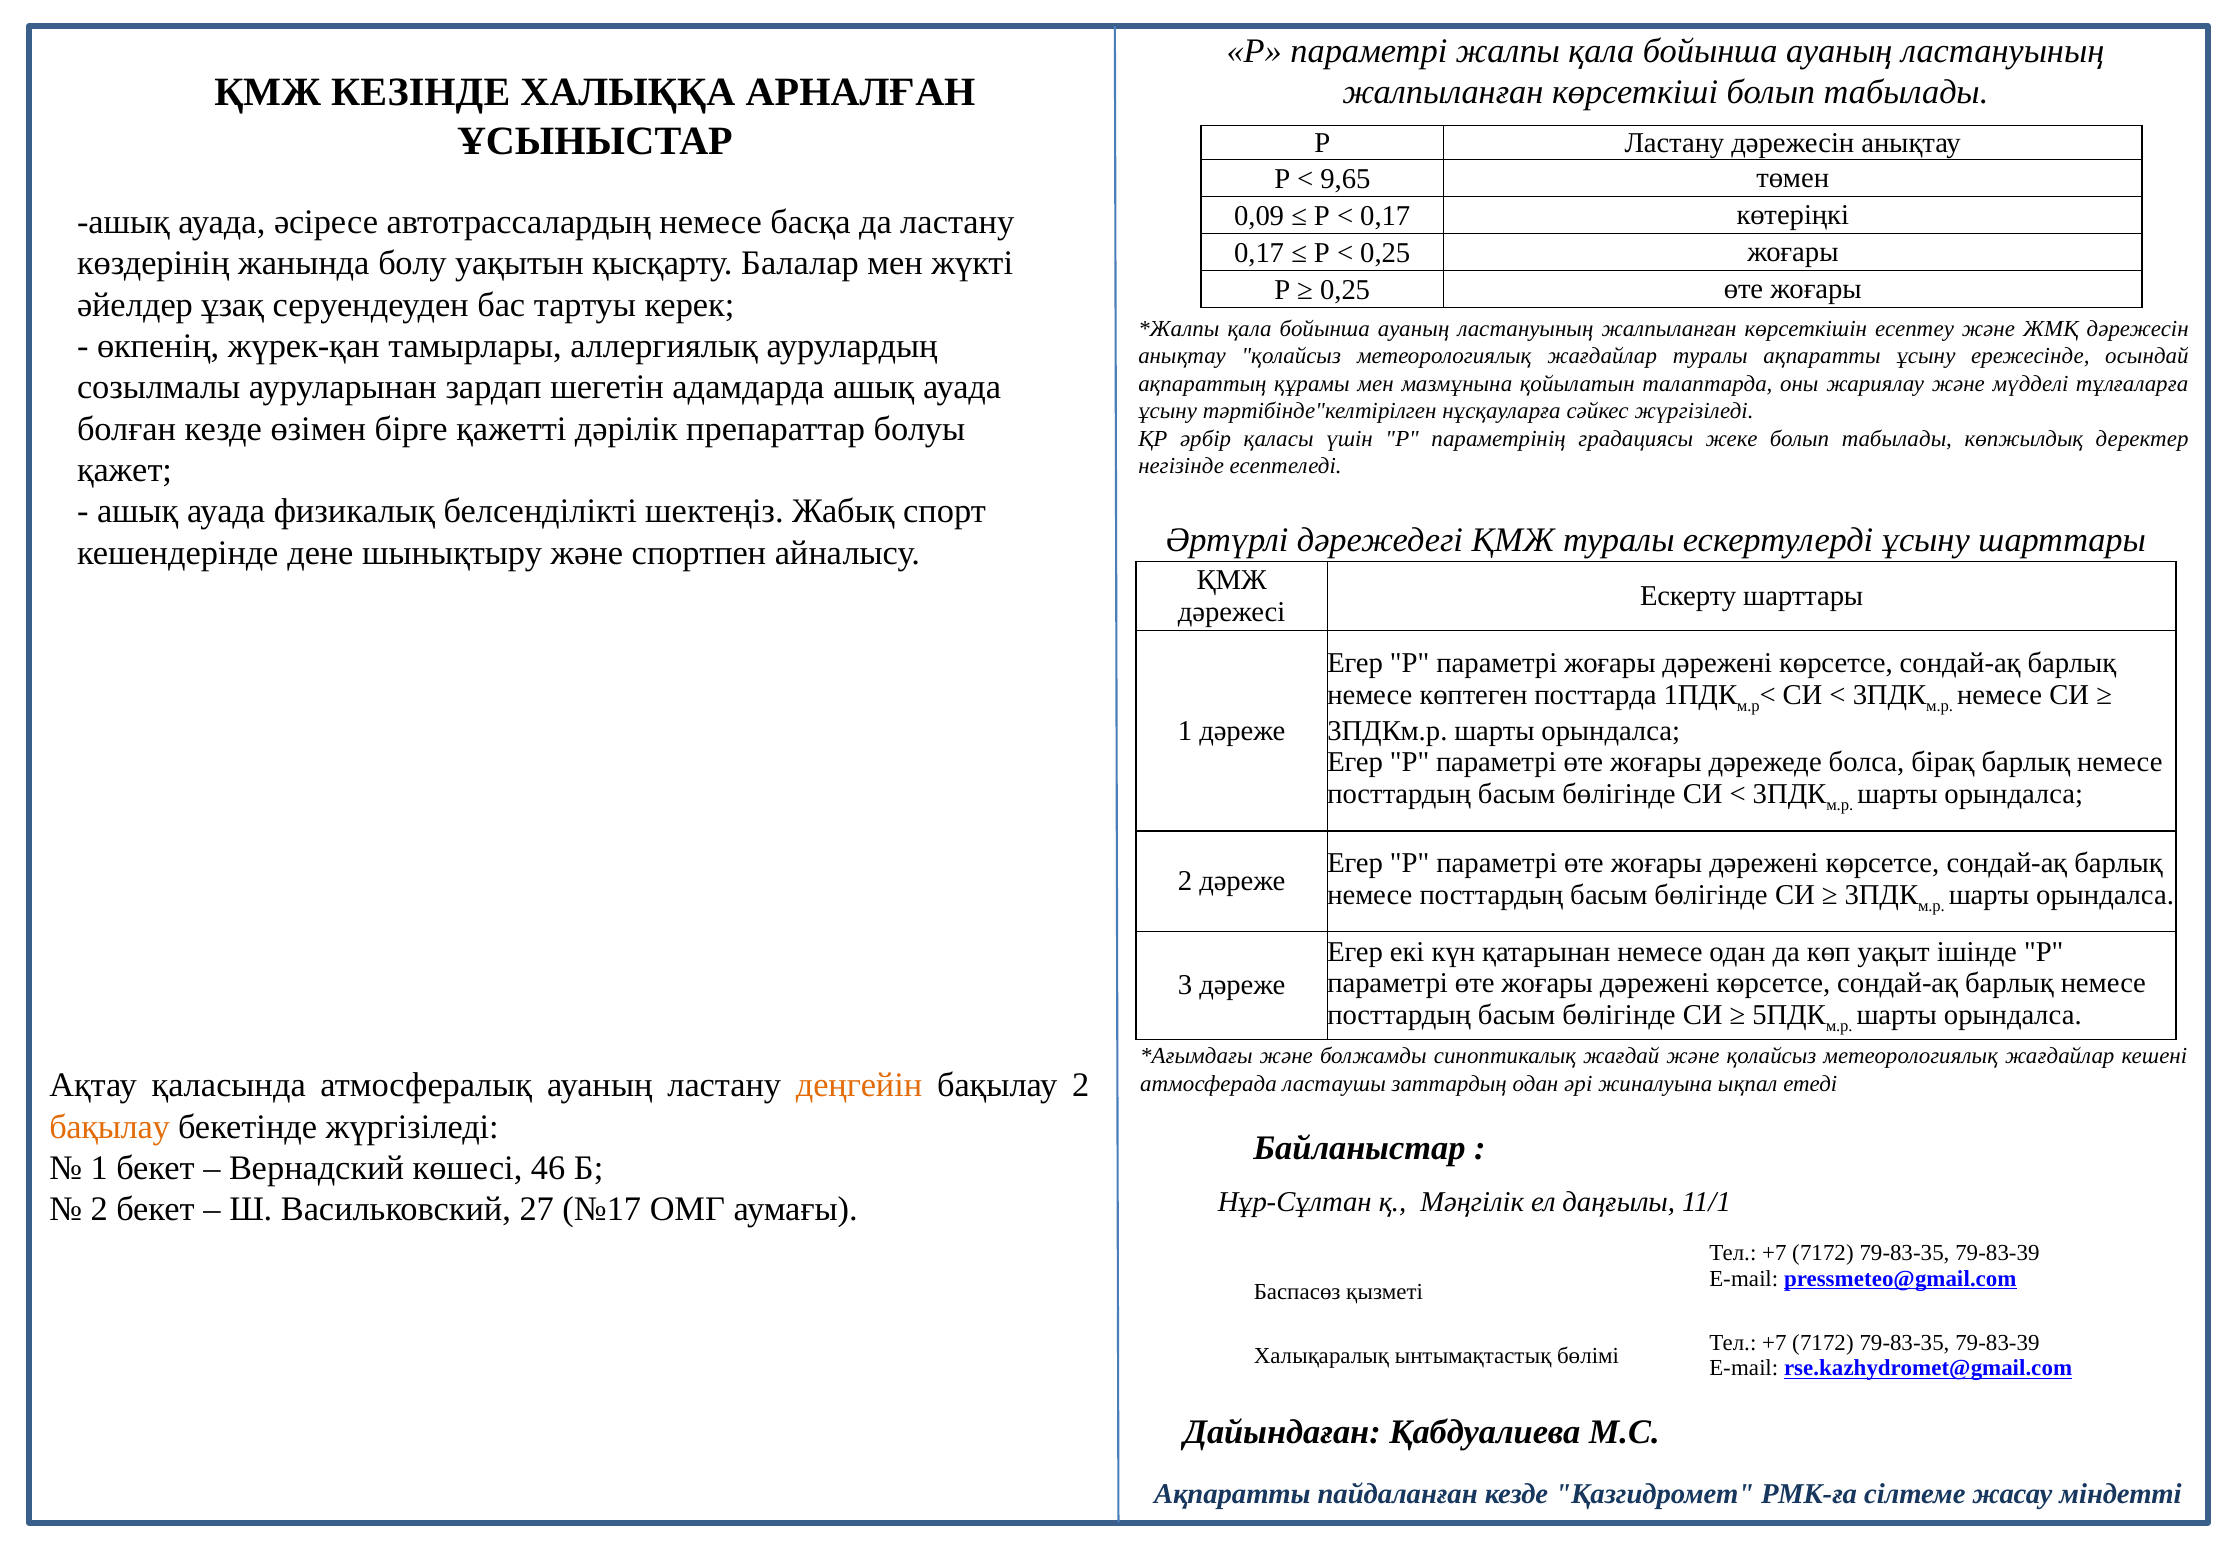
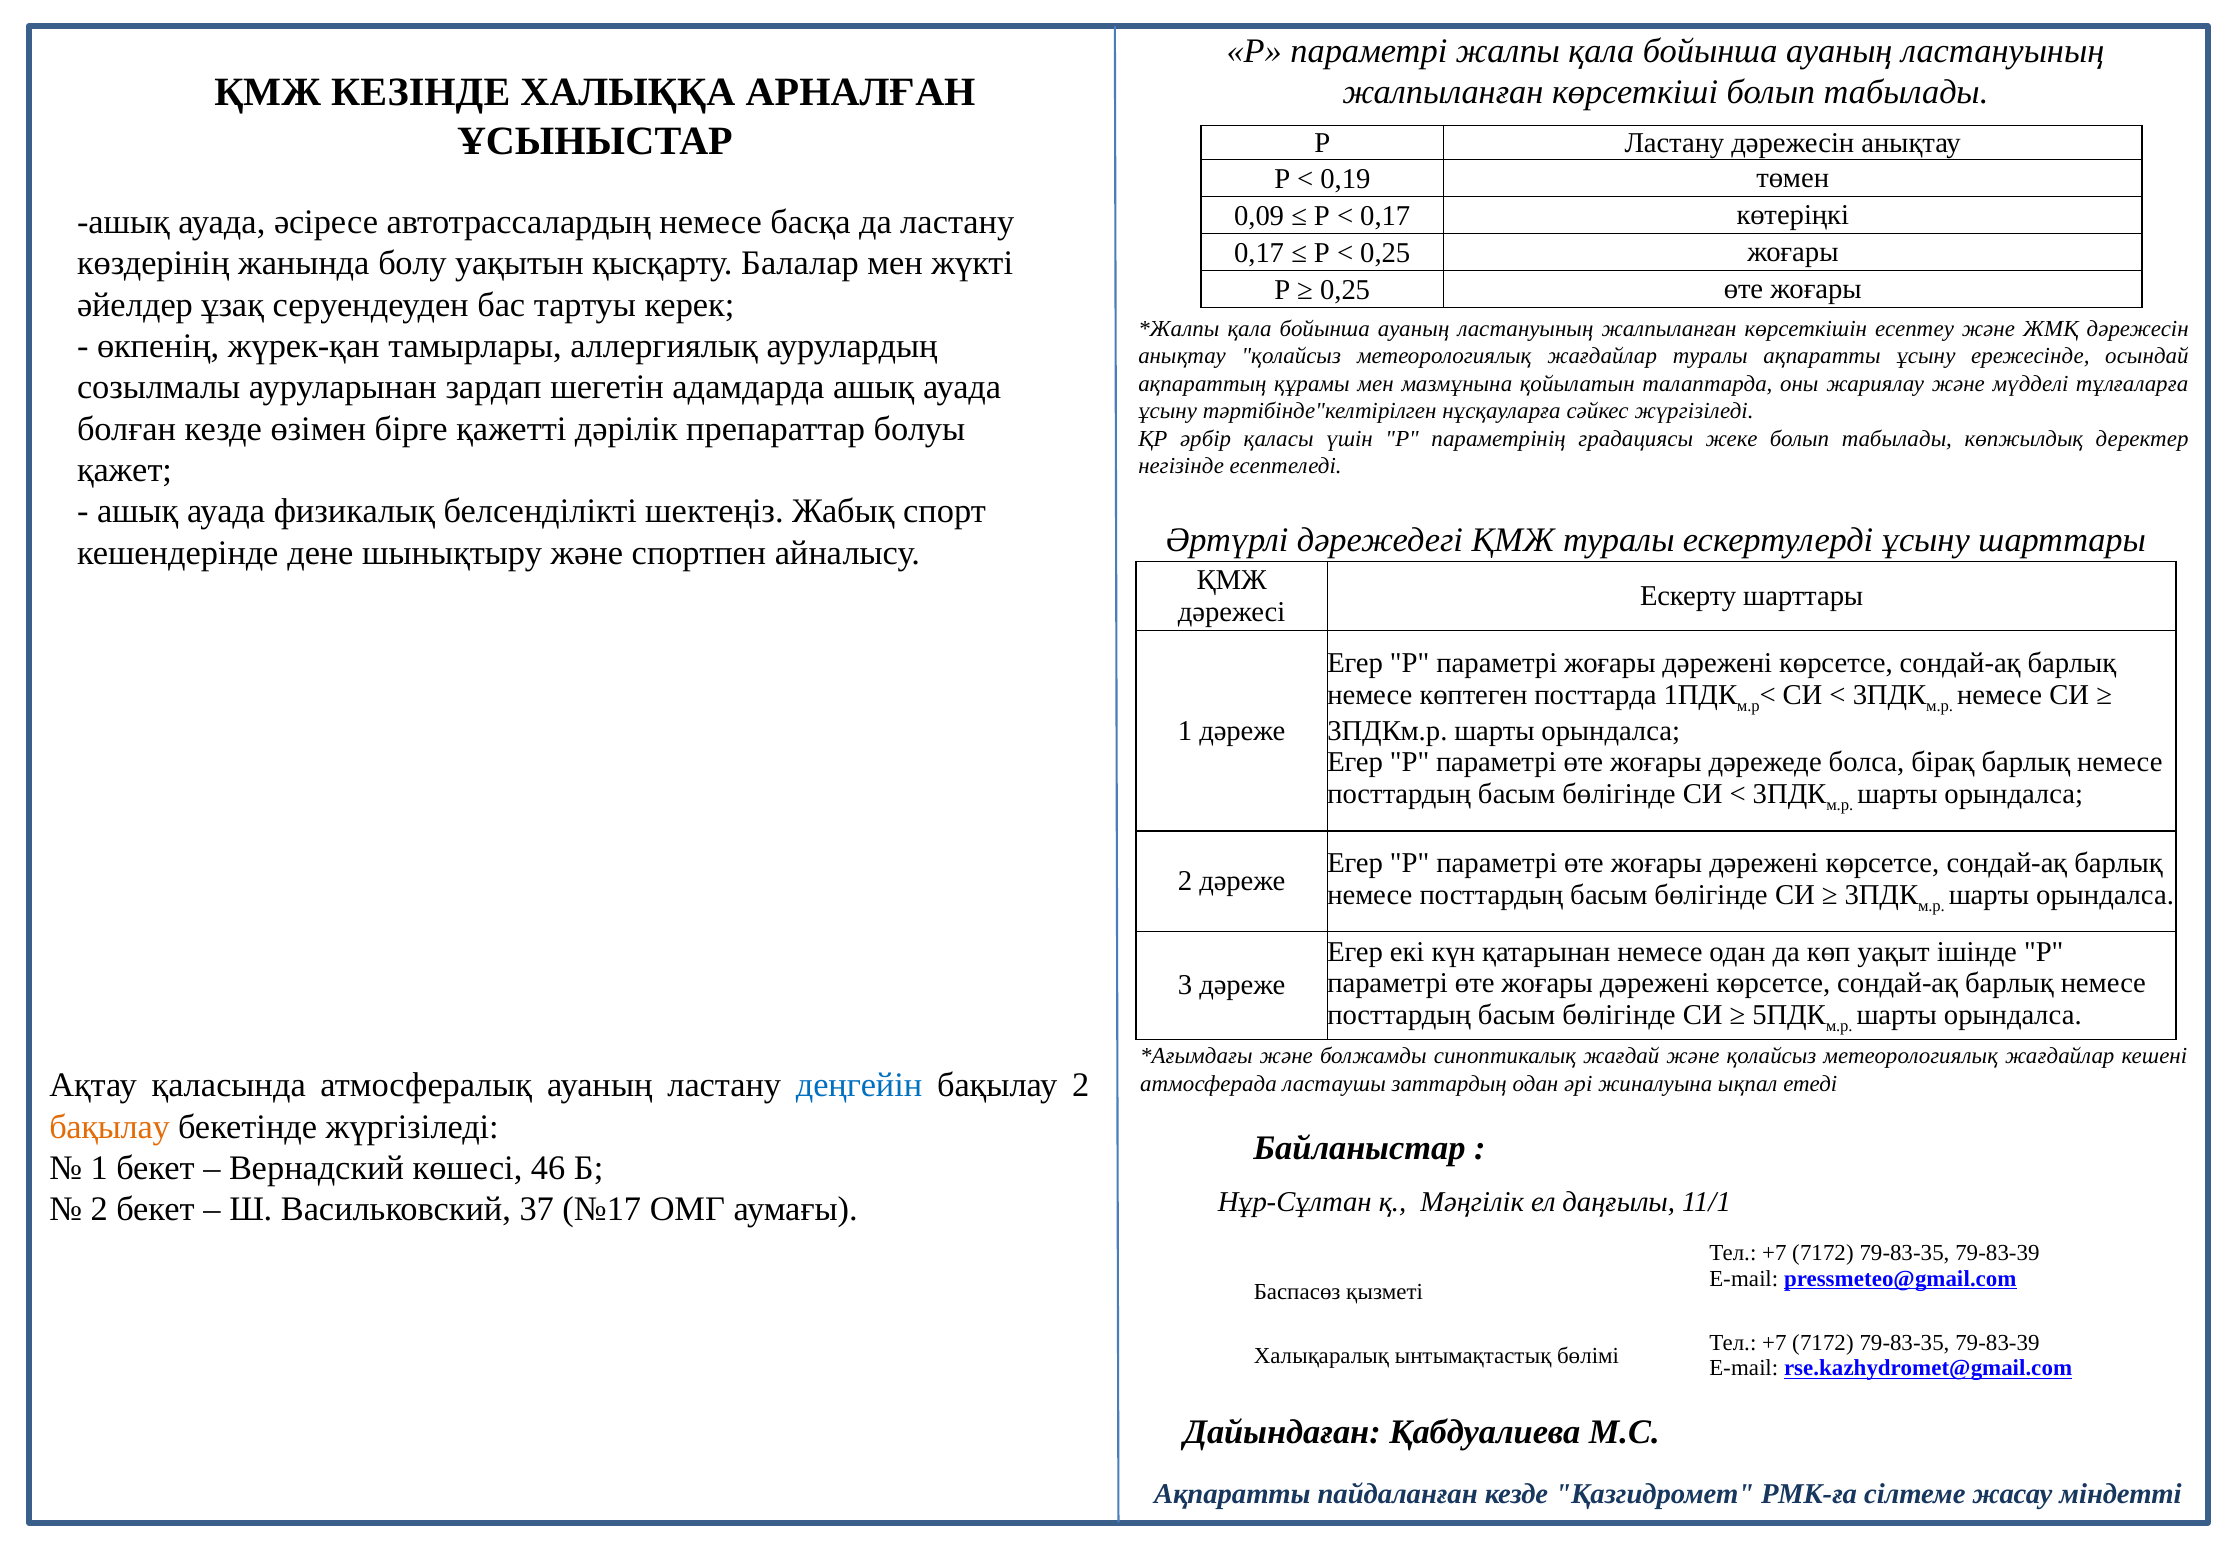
9,65: 9,65 -> 0,19
деңгейін colour: orange -> blue
27: 27 -> 37
